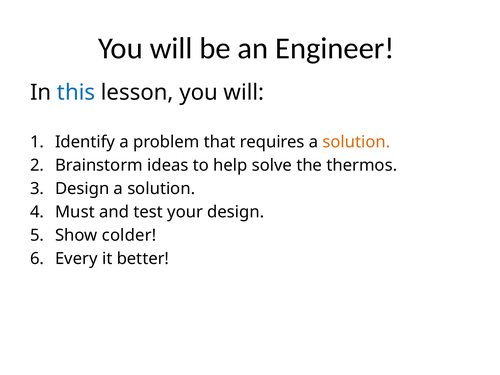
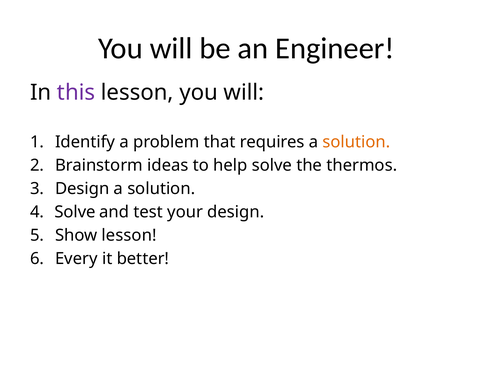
this colour: blue -> purple
Must at (75, 212): Must -> Solve
Show colder: colder -> lesson
